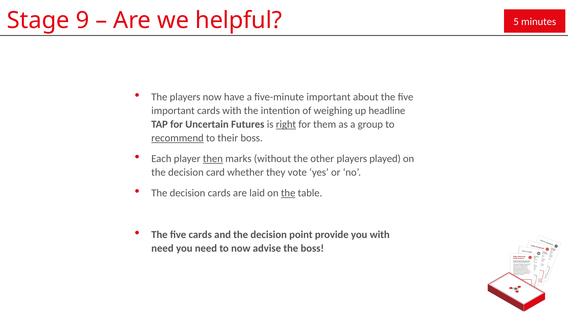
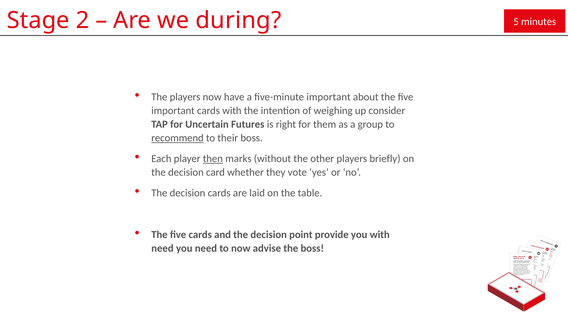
9: 9 -> 2
helpful: helpful -> during
headline: headline -> consider
right underline: present -> none
played: played -> briefly
the at (288, 193) underline: present -> none
